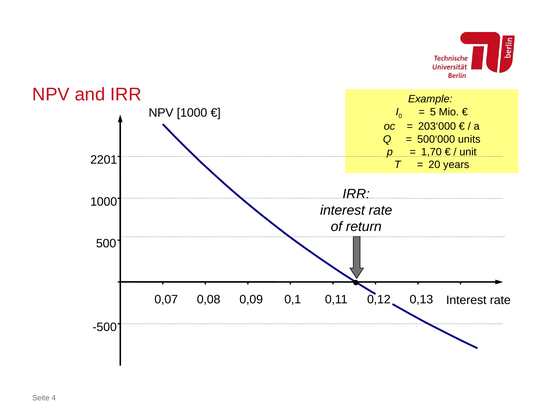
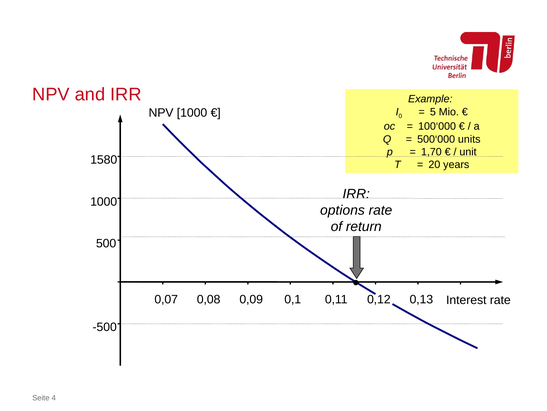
203‘000: 203‘000 -> 100‘000
2201: 2201 -> 1580
interest at (343, 210): interest -> options
